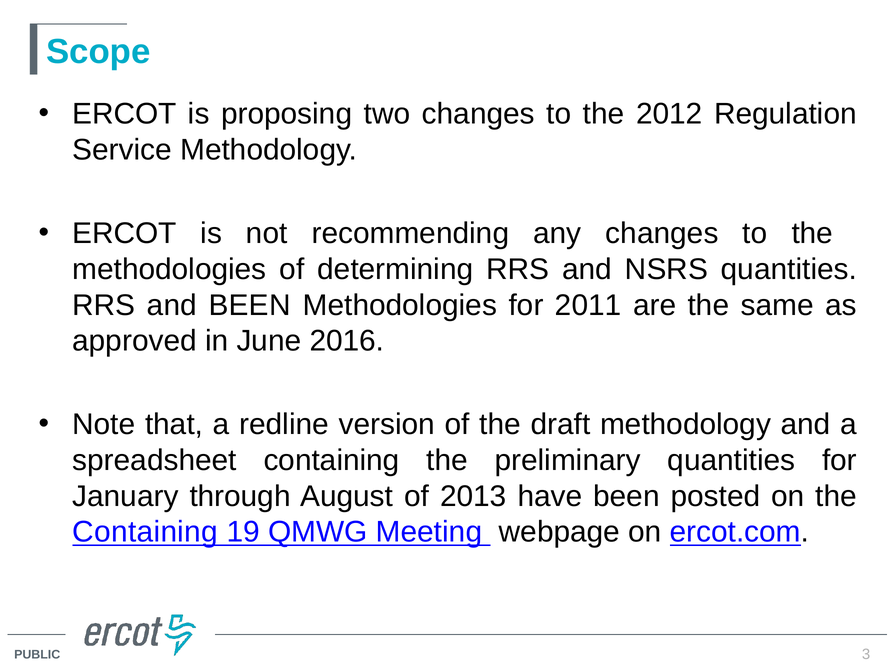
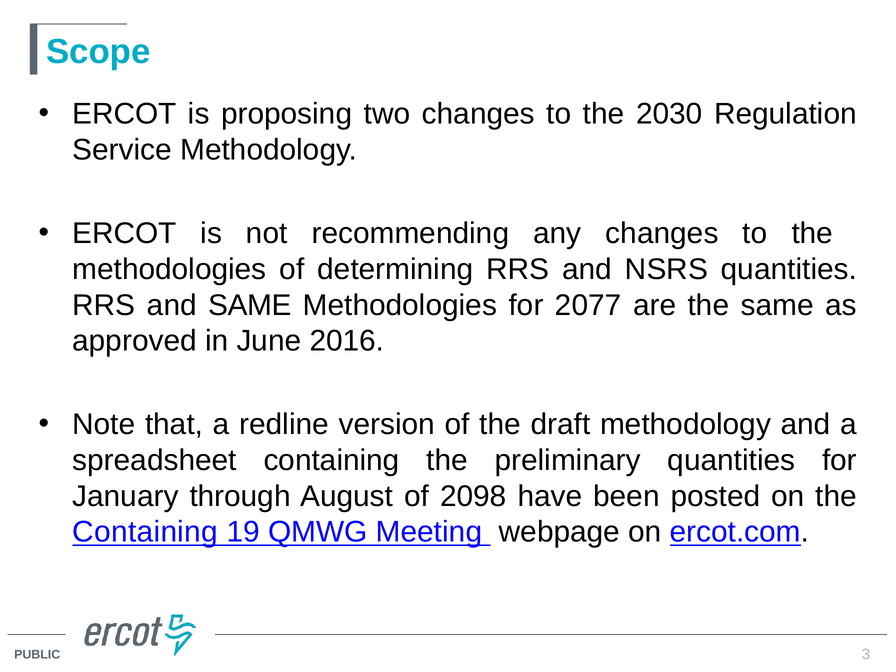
2012: 2012 -> 2030
and BEEN: BEEN -> SAME
2011: 2011 -> 2077
2013: 2013 -> 2098
